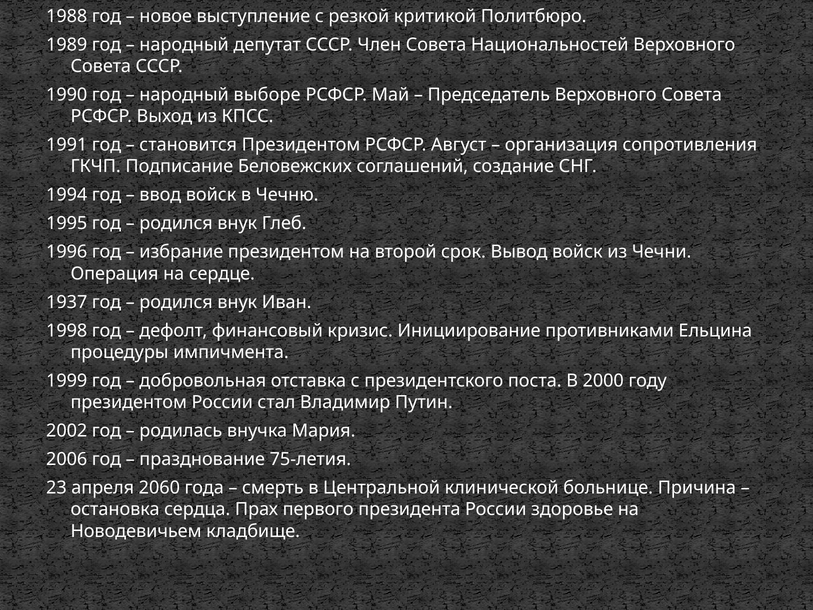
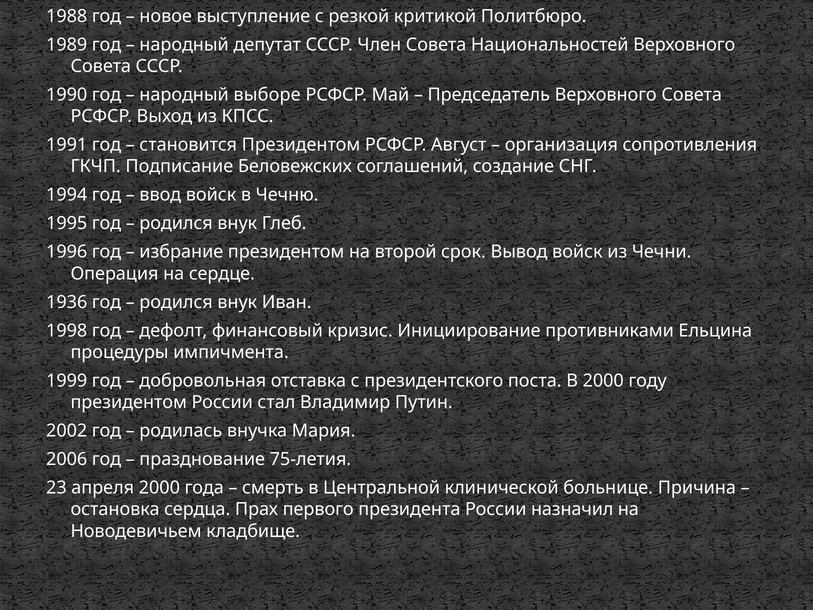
1937: 1937 -> 1936
апреля 2060: 2060 -> 2000
здоровье: здоровье -> назначил
